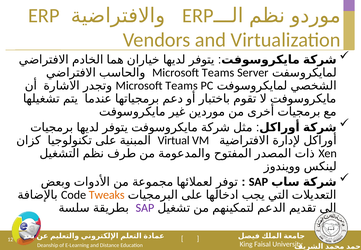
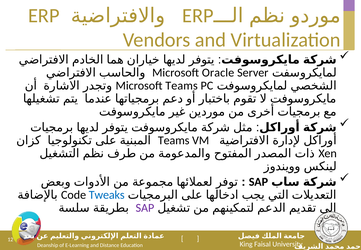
Teams at (218, 73): Teams -> Oracle
Virtual at (174, 140): Virtual -> Teams
Tweaks colour: orange -> blue
